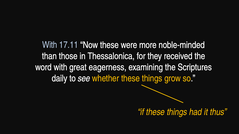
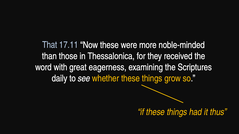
With at (50, 45): With -> That
